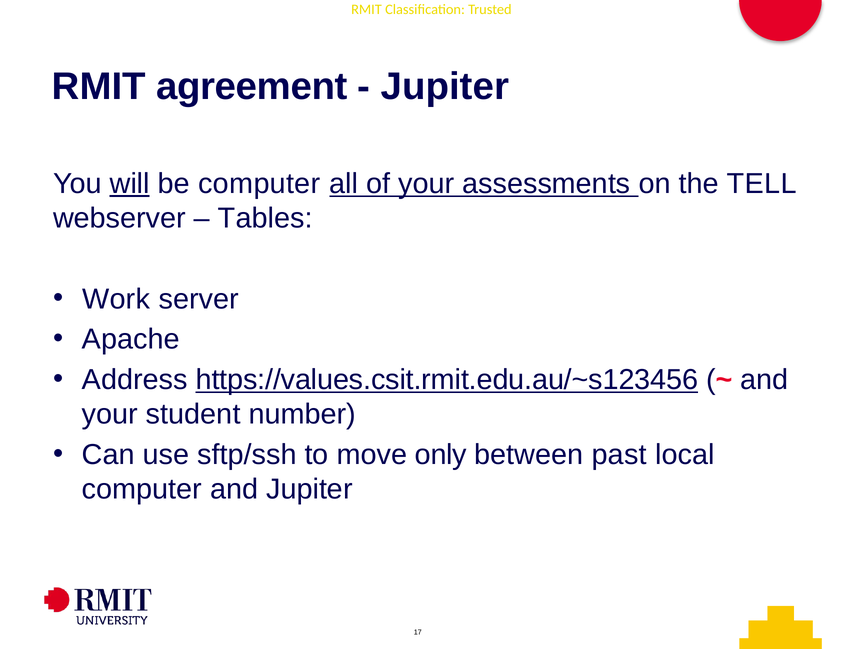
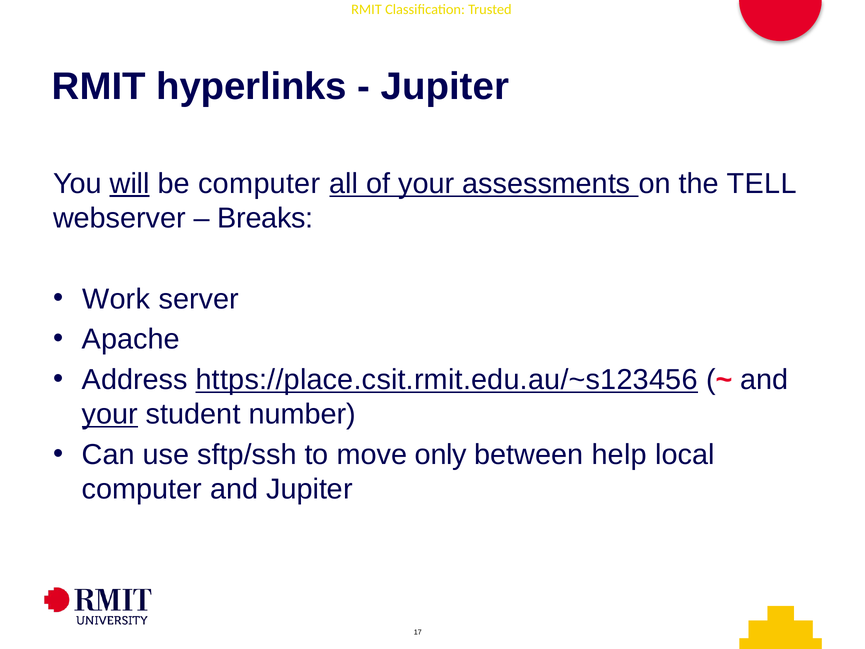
agreement: agreement -> hyperlinks
Tables: Tables -> Breaks
https://values.csit.rmit.edu.au/~s123456: https://values.csit.rmit.edu.au/~s123456 -> https://place.csit.rmit.edu.au/~s123456
your at (110, 414) underline: none -> present
past: past -> help
